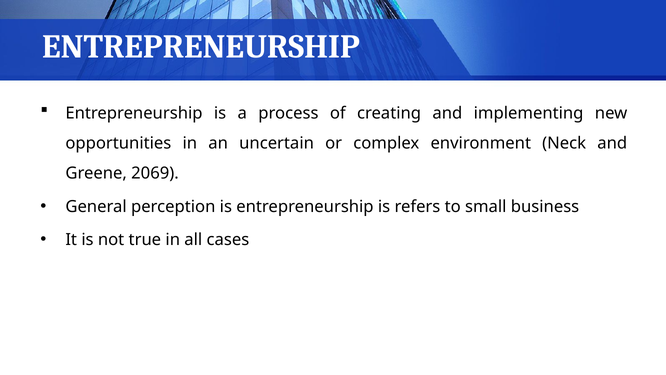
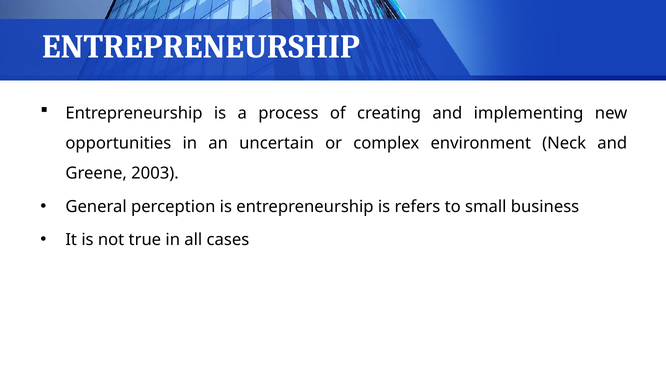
2069: 2069 -> 2003
